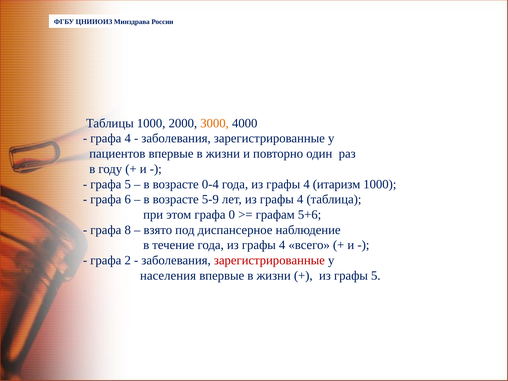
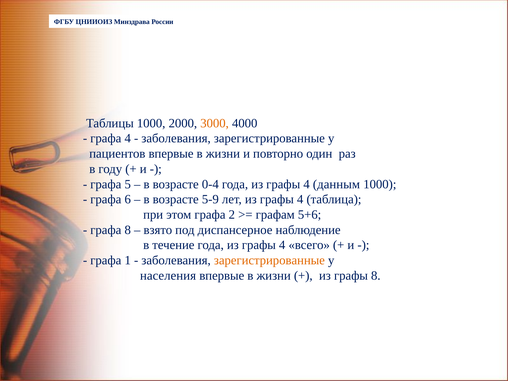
итаризм: итаризм -> данным
0: 0 -> 2
2: 2 -> 1
зарегистрированные at (269, 260) colour: red -> orange
графы 5: 5 -> 8
